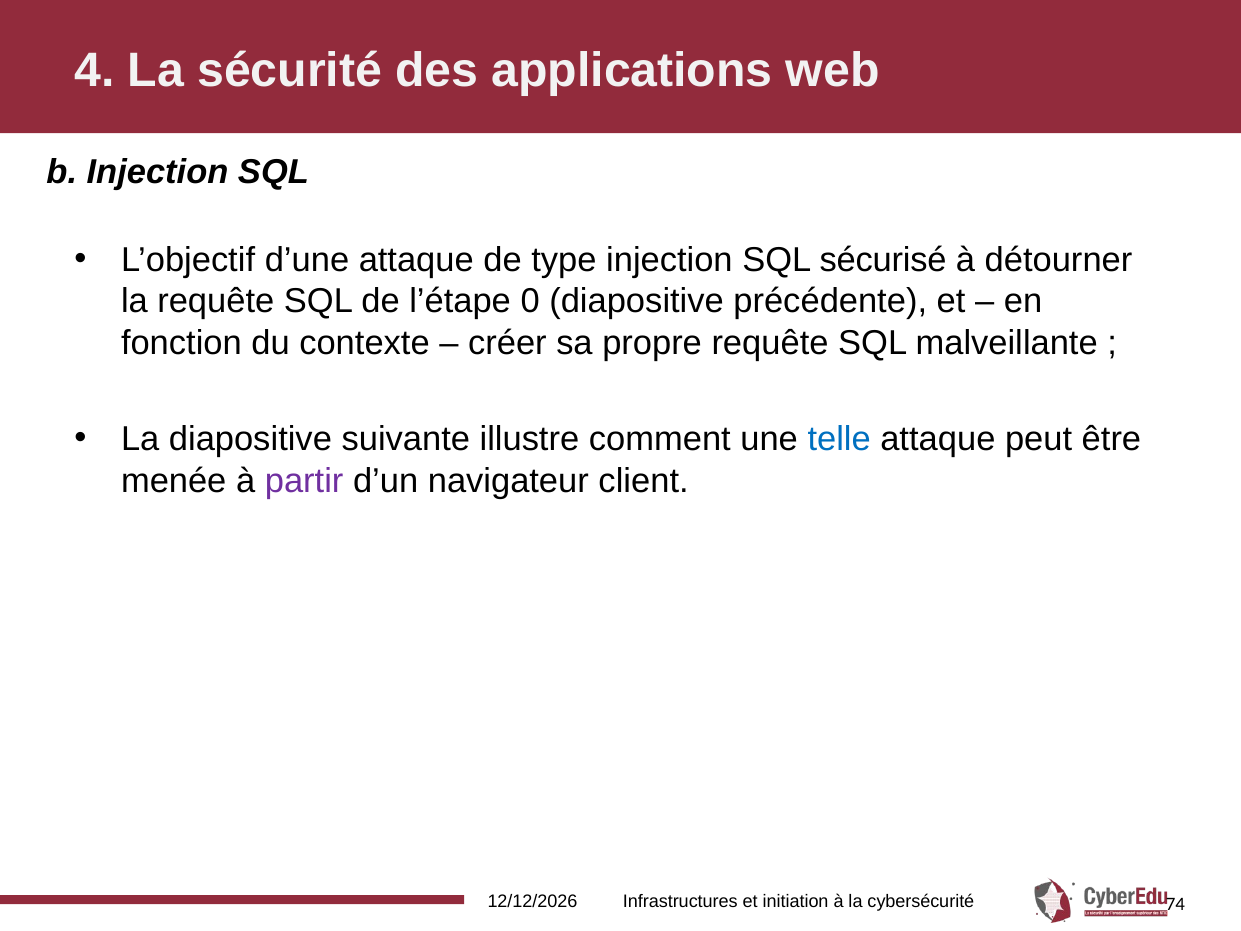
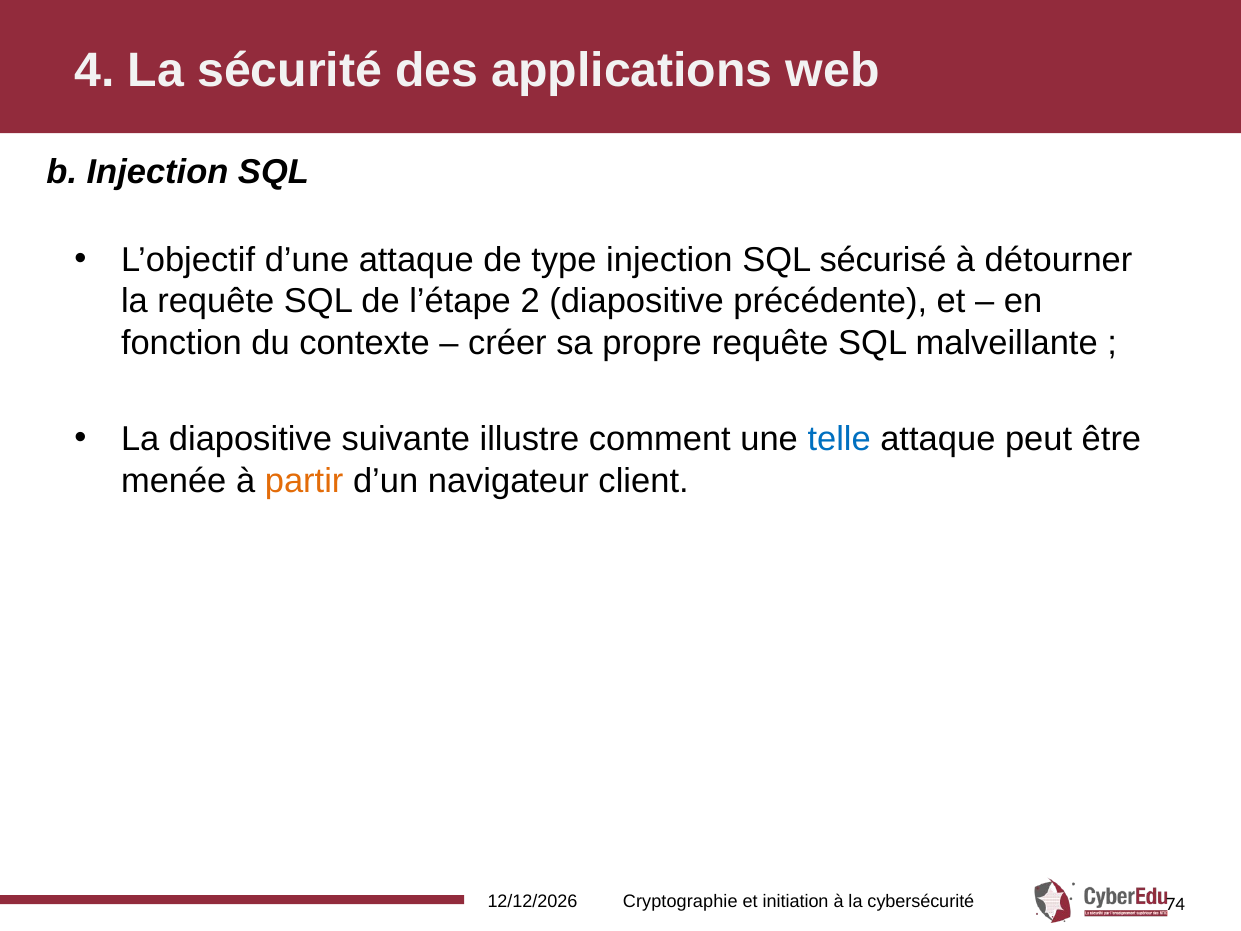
0: 0 -> 2
partir colour: purple -> orange
Infrastructures: Infrastructures -> Cryptographie
